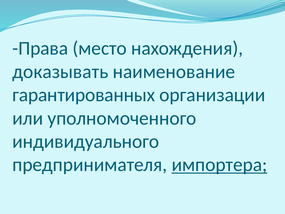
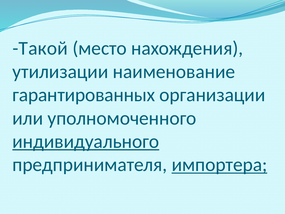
Права: Права -> Такой
доказывать: доказывать -> утилизации
индивидуального underline: none -> present
